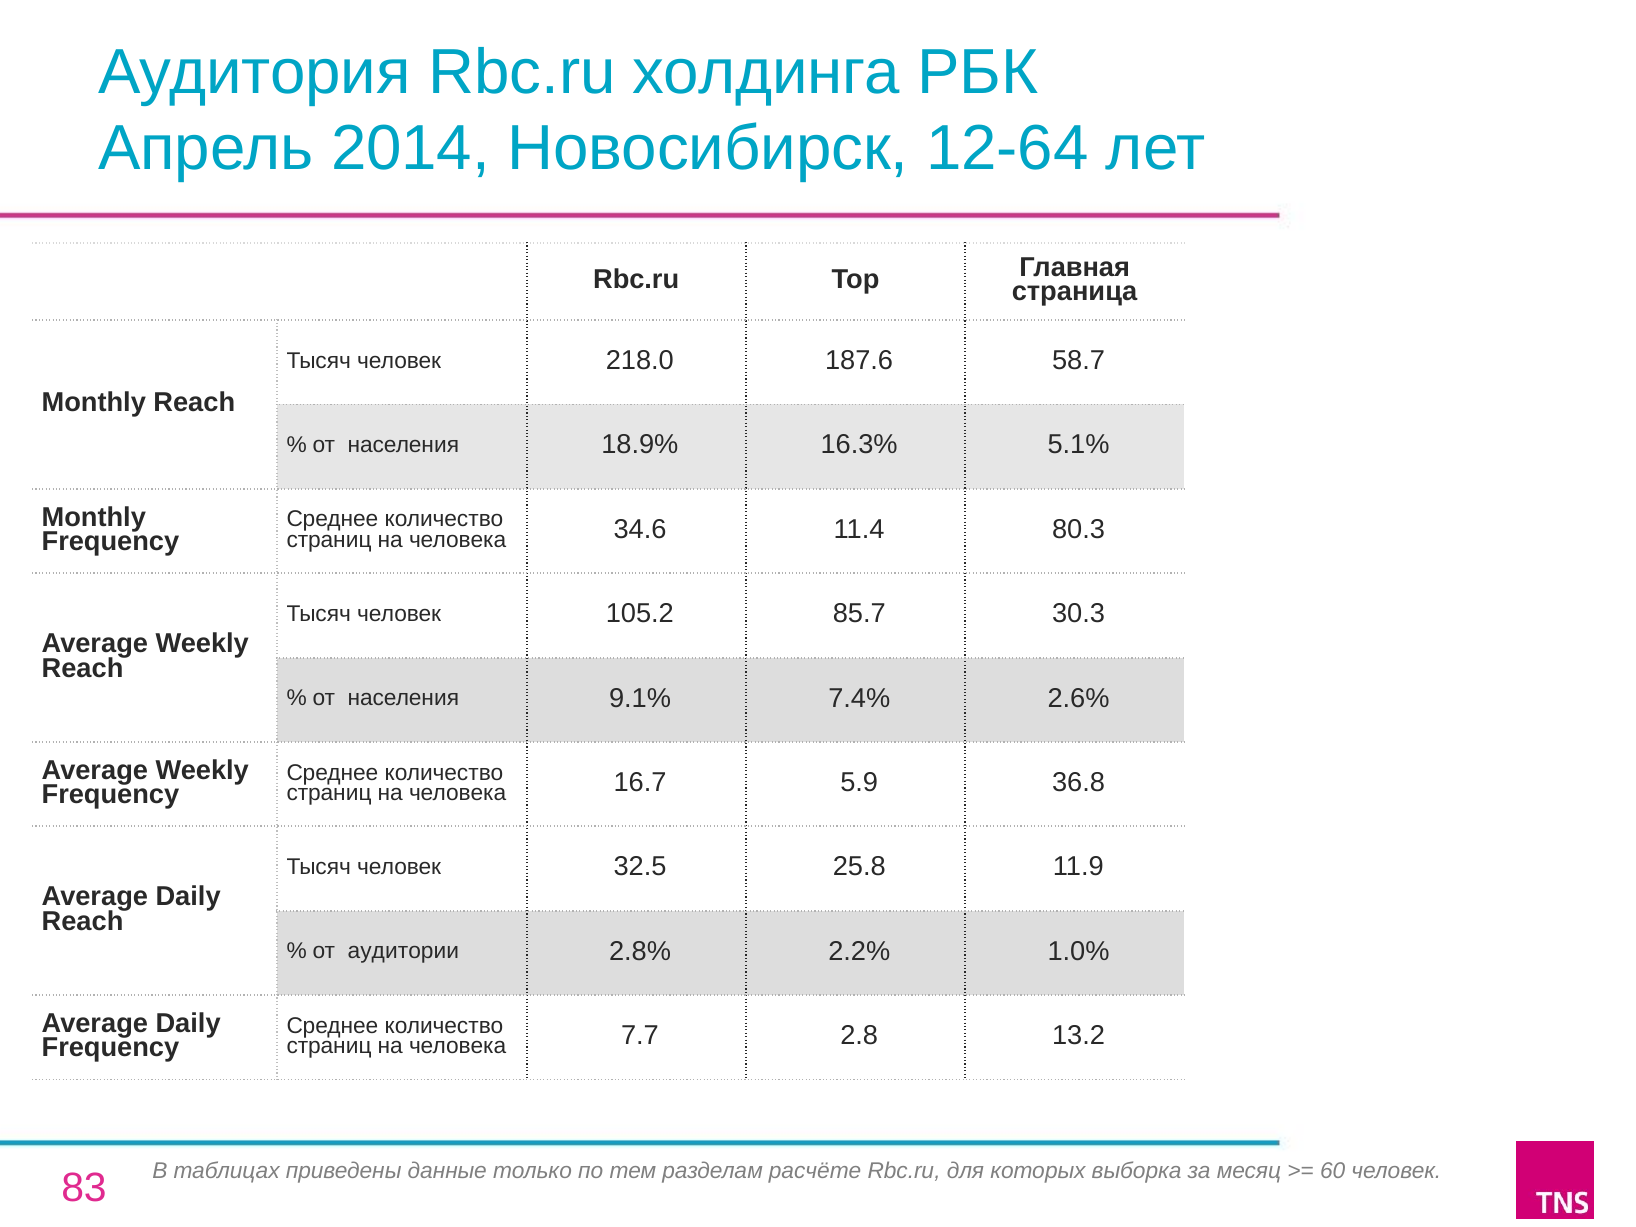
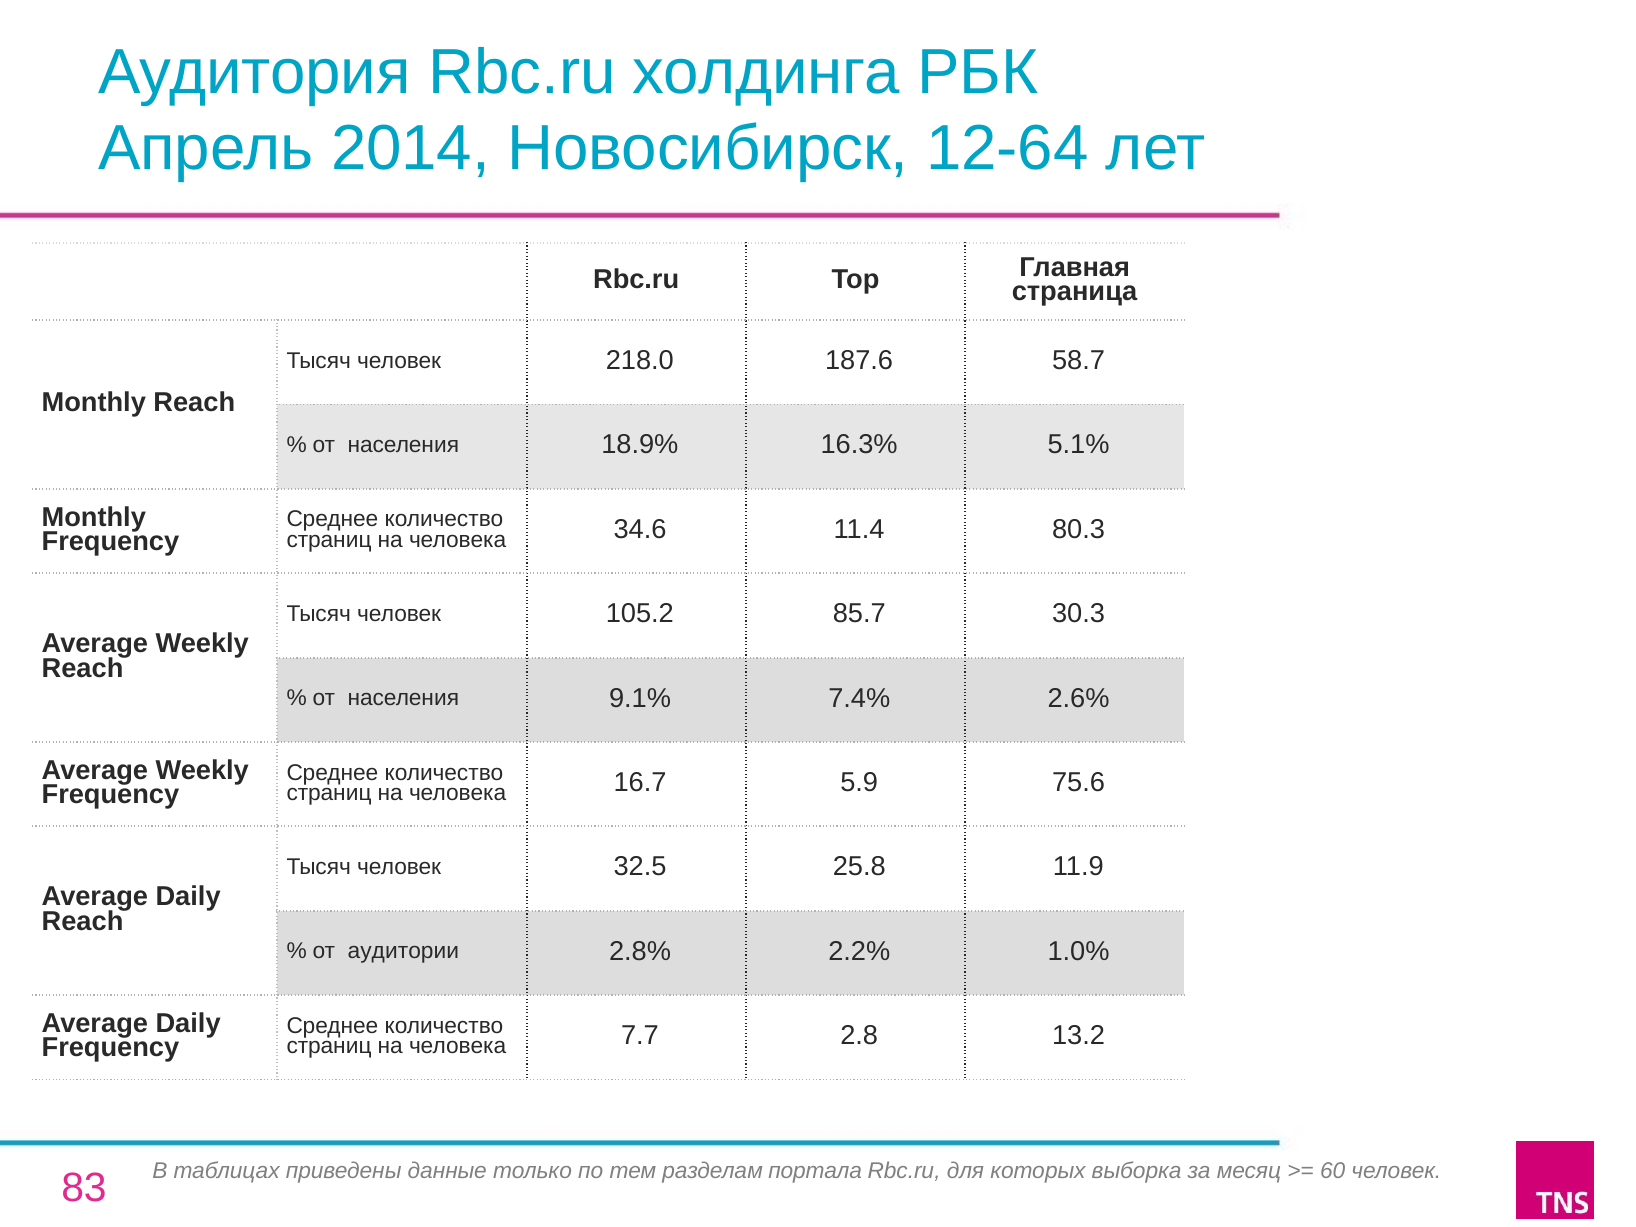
36.8: 36.8 -> 75.6
расчёте: расчёте -> портала
